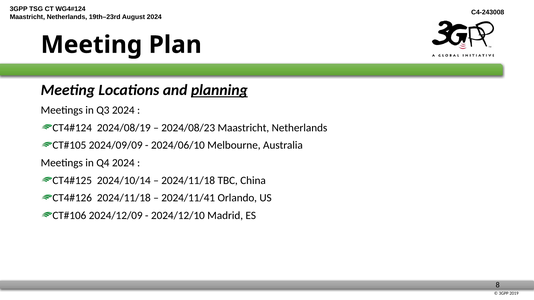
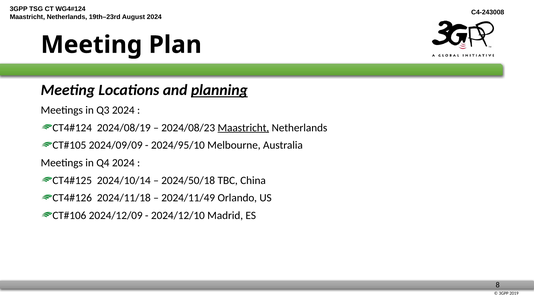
Maastricht at (243, 128) underline: none -> present
2024/06/10: 2024/06/10 -> 2024/95/10
2024/11/18 at (188, 181): 2024/11/18 -> 2024/50/18
2024/11/41: 2024/11/41 -> 2024/11/49
